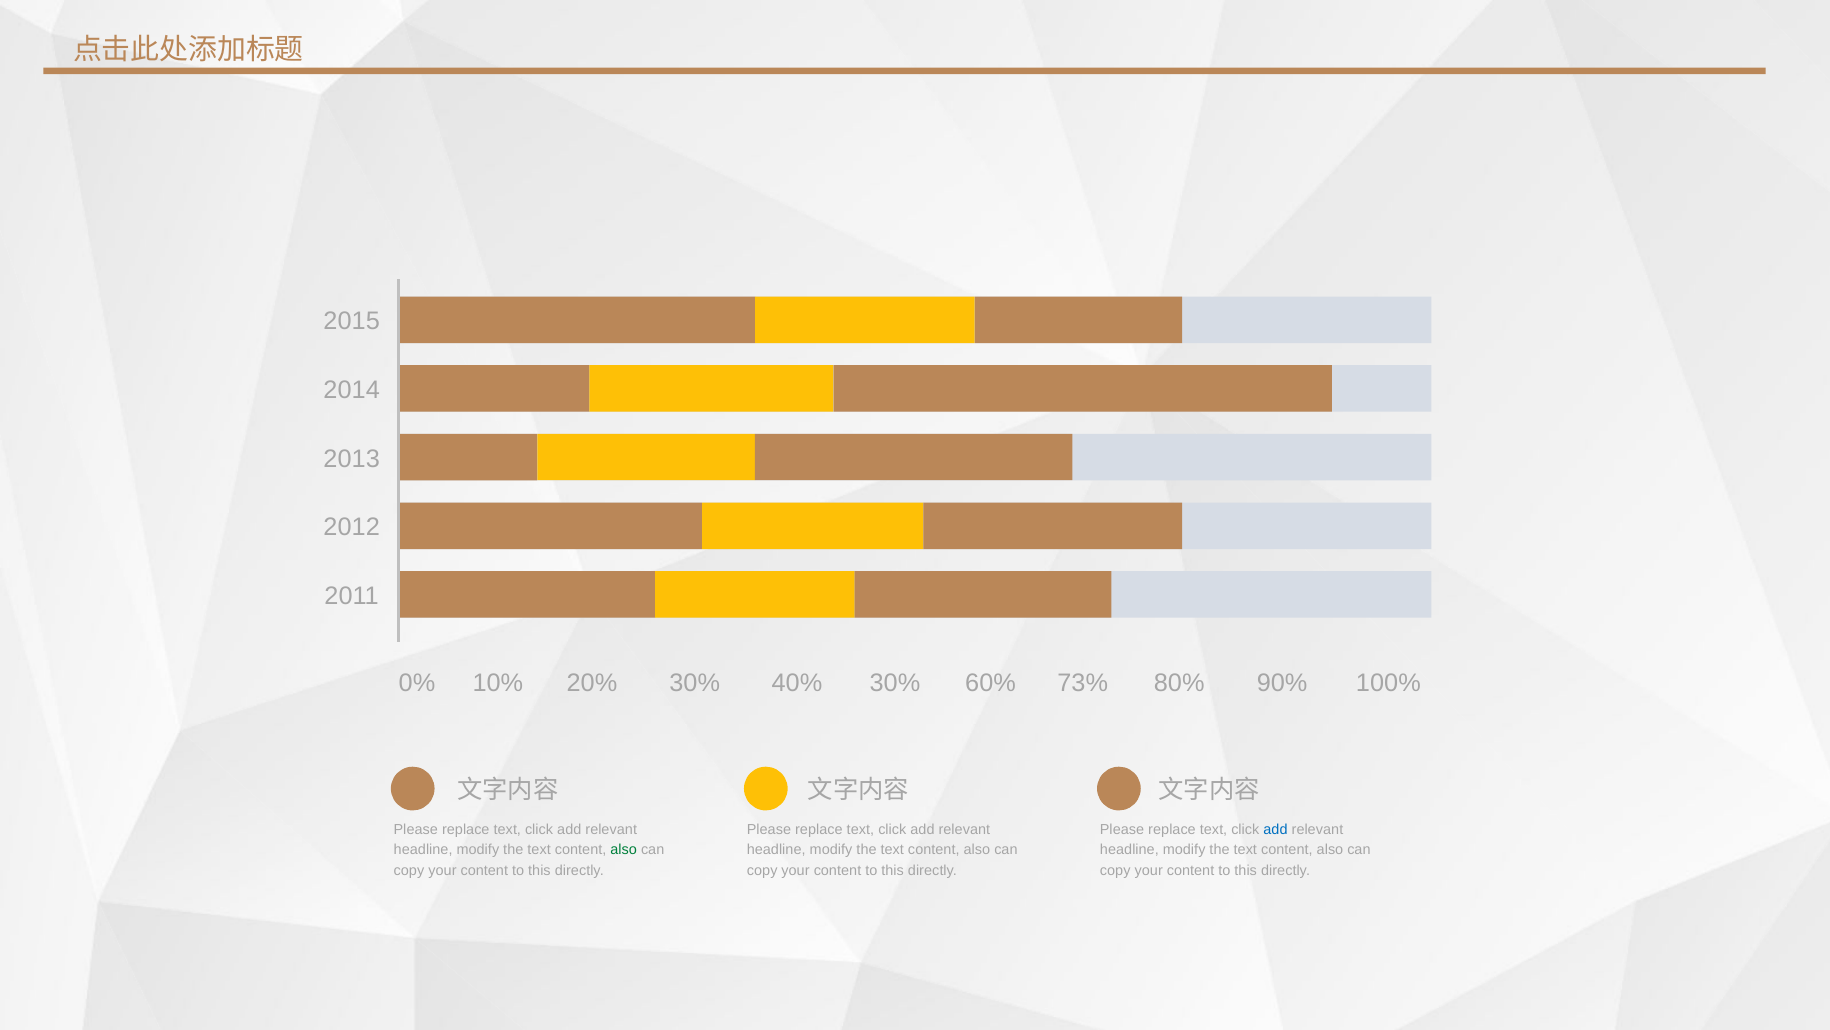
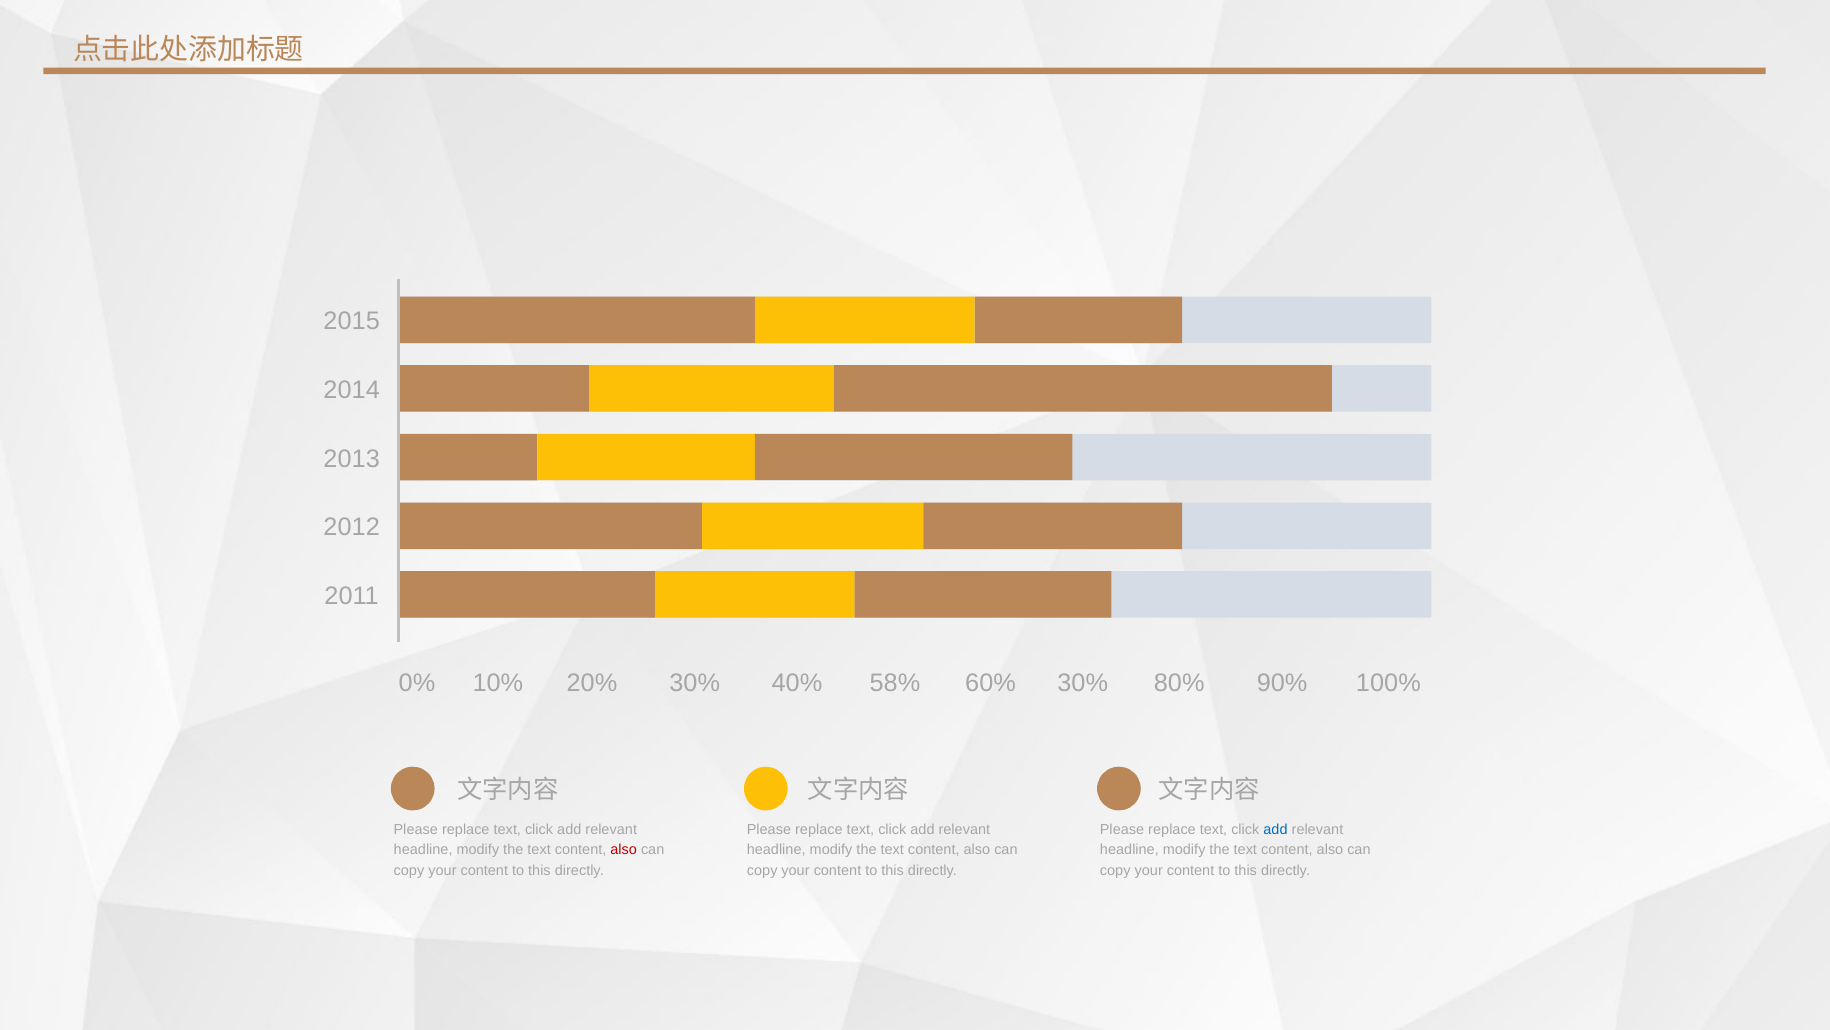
40% 30%: 30% -> 58%
20% 73%: 73% -> 30%
also at (624, 849) colour: green -> red
